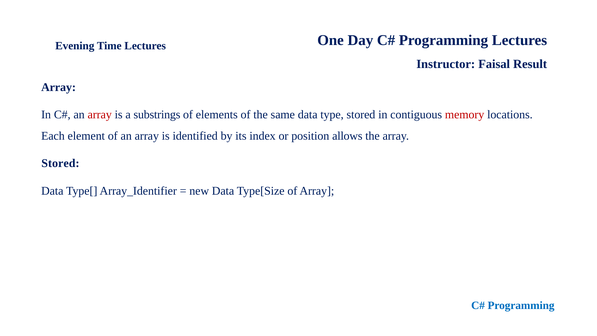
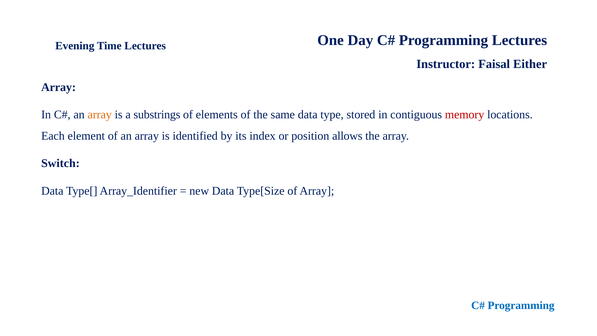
Result: Result -> Either
array at (100, 115) colour: red -> orange
Stored at (60, 163): Stored -> Switch
